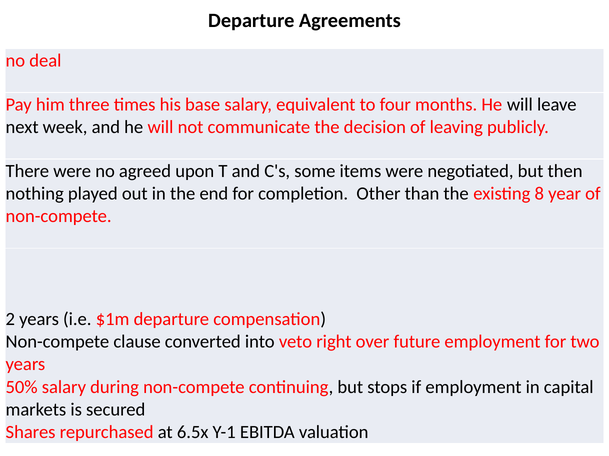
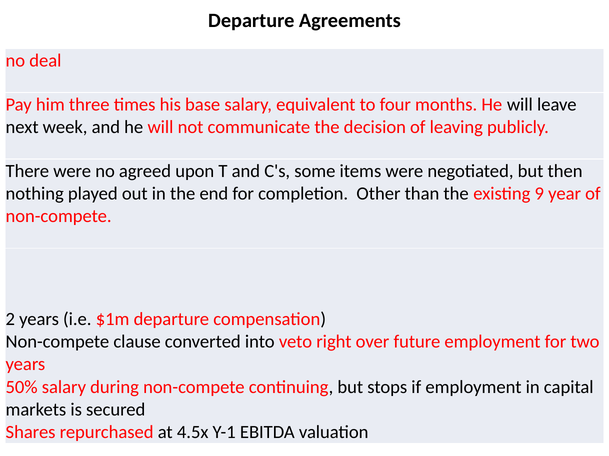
8: 8 -> 9
6.5x: 6.5x -> 4.5x
